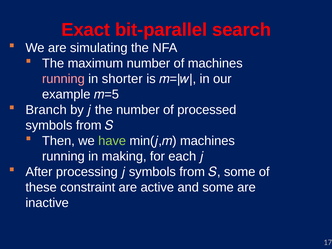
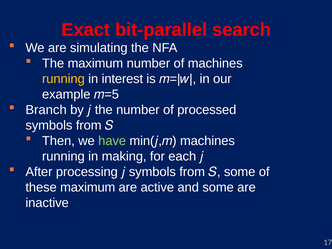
running at (63, 79) colour: pink -> yellow
shorter: shorter -> interest
these constraint: constraint -> maximum
